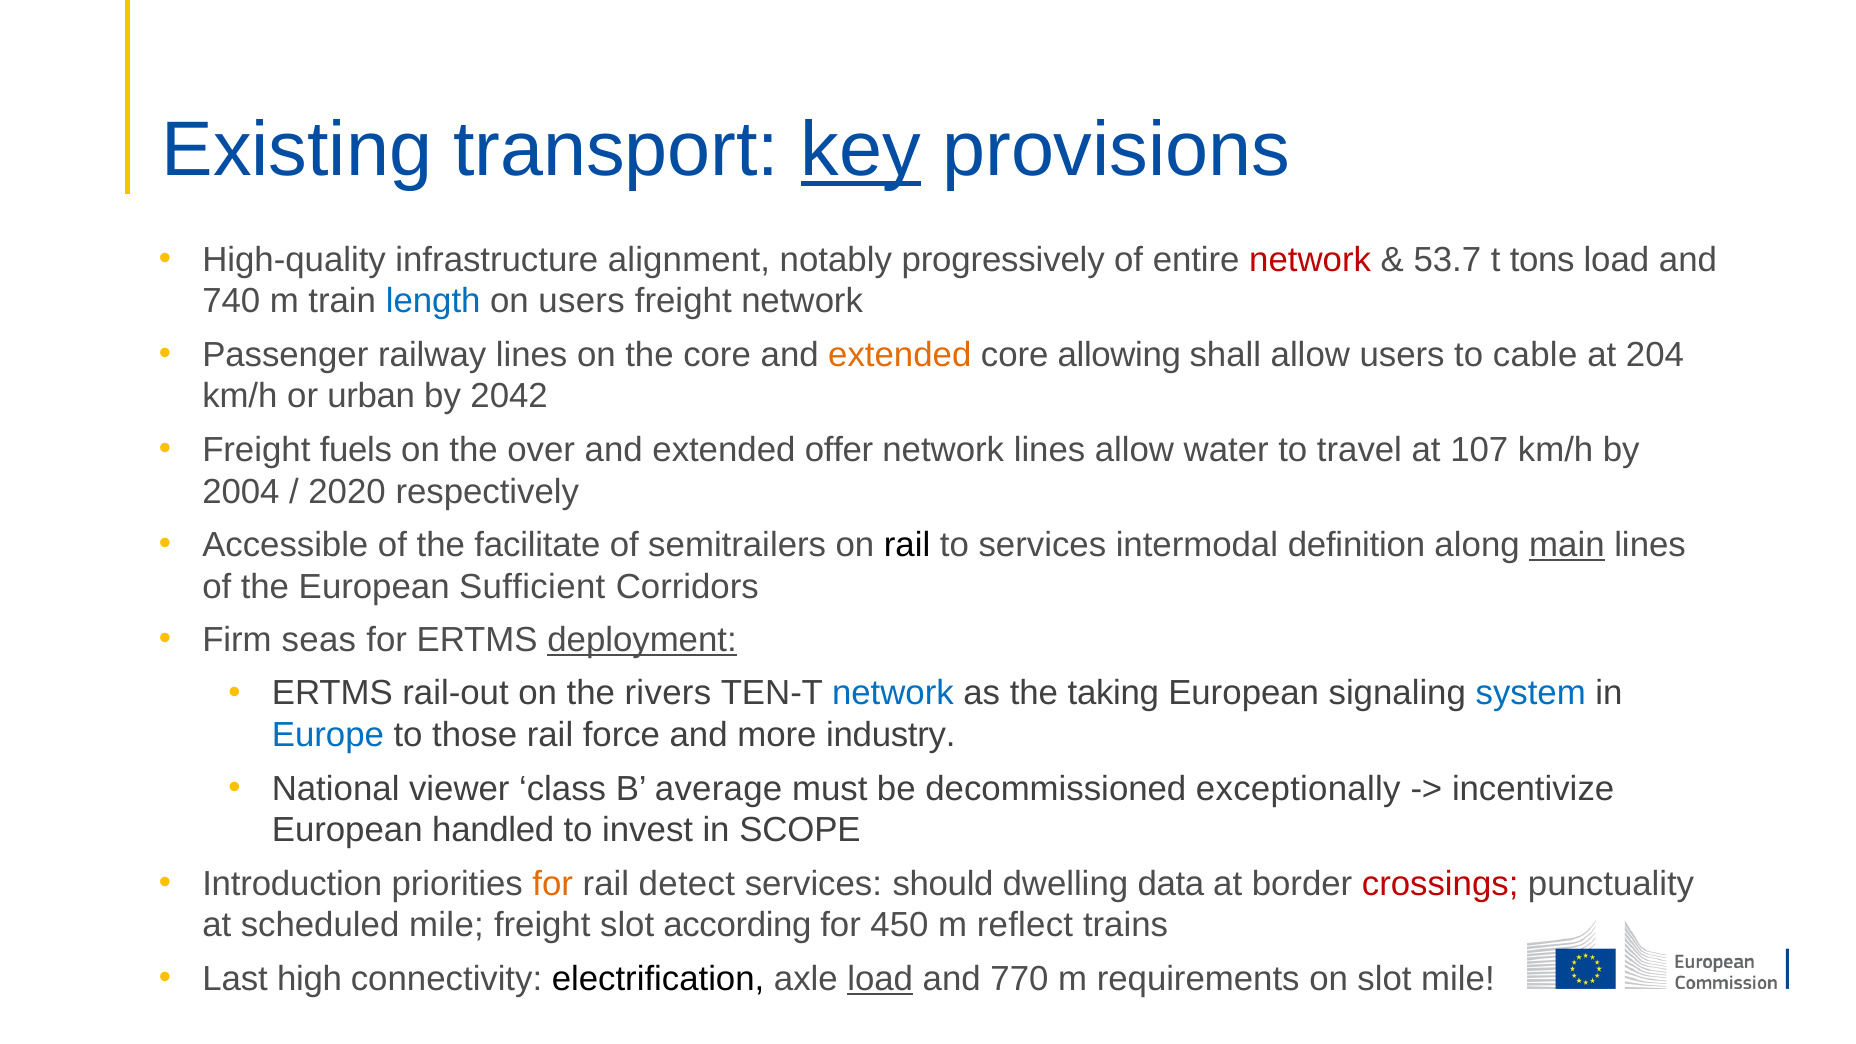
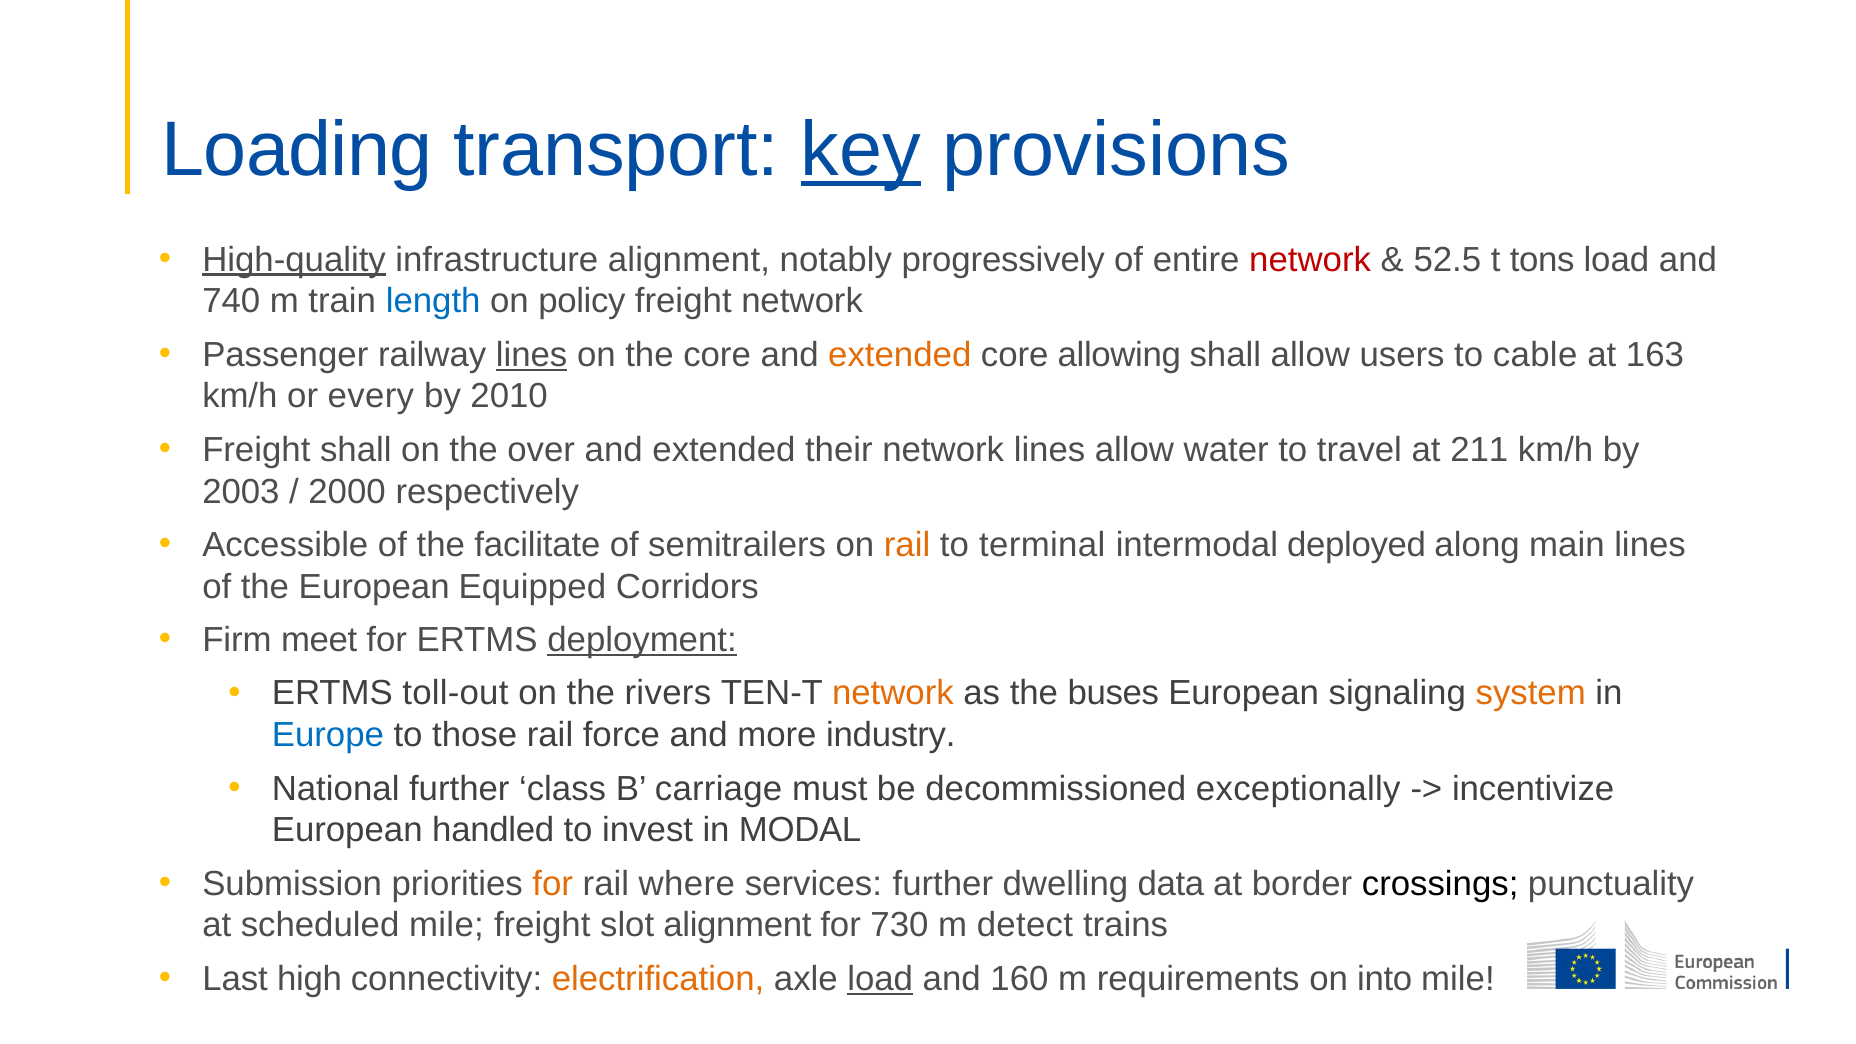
Existing: Existing -> Loading
High-quality underline: none -> present
53.7: 53.7 -> 52.5
on users: users -> policy
lines at (532, 355) underline: none -> present
204: 204 -> 163
urban: urban -> every
2042: 2042 -> 2010
Freight fuels: fuels -> shall
offer: offer -> their
107: 107 -> 211
2004: 2004 -> 2003
2020: 2020 -> 2000
rail at (907, 545) colour: black -> orange
to services: services -> terminal
definition: definition -> deployed
main underline: present -> none
Sufficient: Sufficient -> Equipped
seas: seas -> meet
rail-out: rail-out -> toll-out
network at (893, 693) colour: blue -> orange
taking: taking -> buses
system colour: blue -> orange
National viewer: viewer -> further
average: average -> carriage
SCOPE: SCOPE -> MODAL
Introduction: Introduction -> Submission
detect: detect -> where
services should: should -> further
crossings colour: red -> black
slot according: according -> alignment
450: 450 -> 730
reflect: reflect -> detect
electrification colour: black -> orange
770: 770 -> 160
on slot: slot -> into
